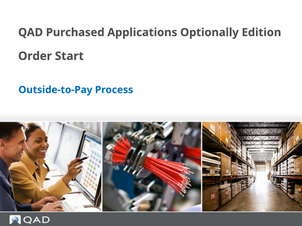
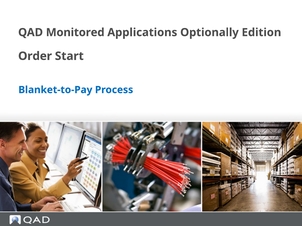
Purchased: Purchased -> Monitored
Outside-to-Pay: Outside-to-Pay -> Blanket-to-Pay
